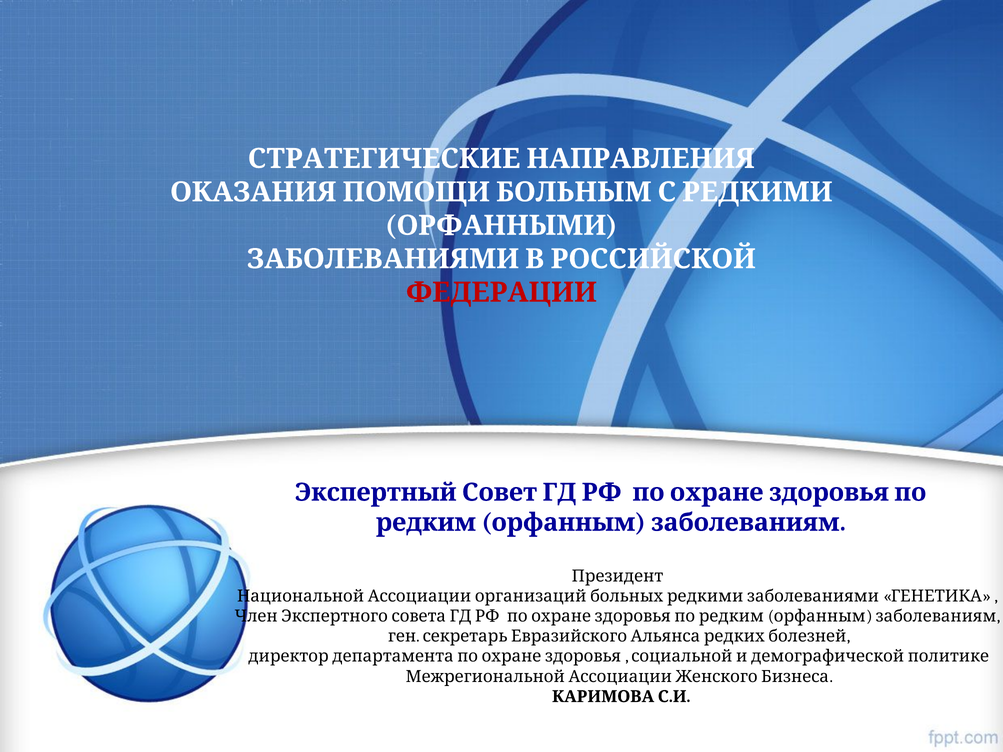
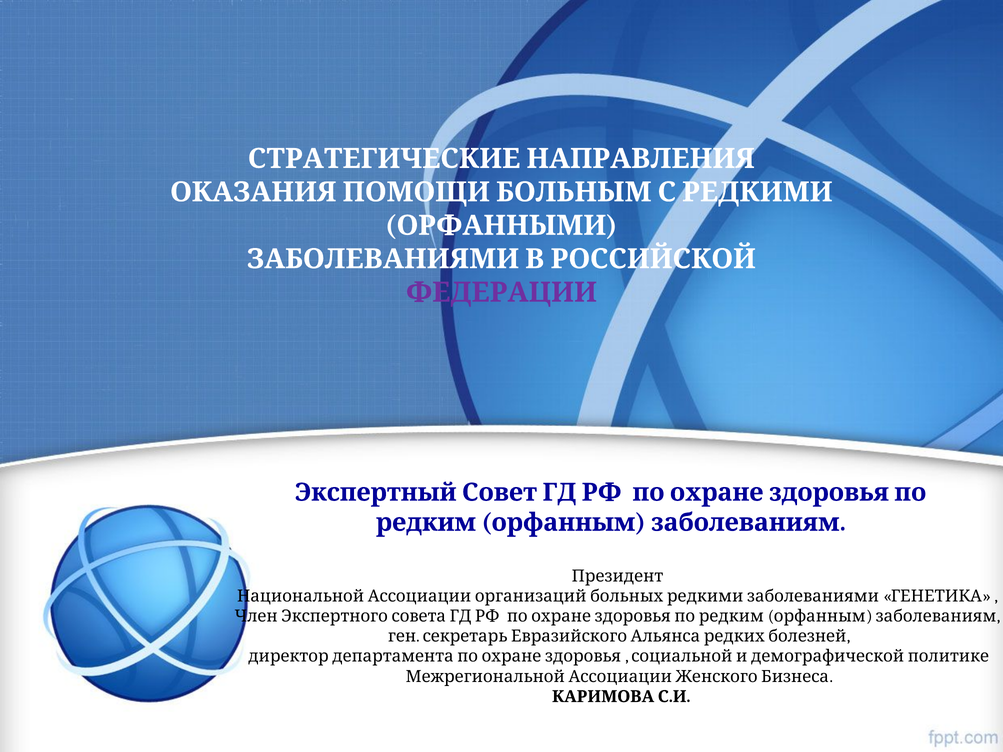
ФЕДЕРАЦИИ colour: red -> purple
